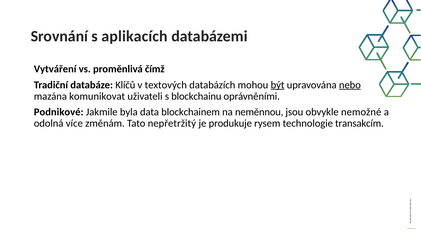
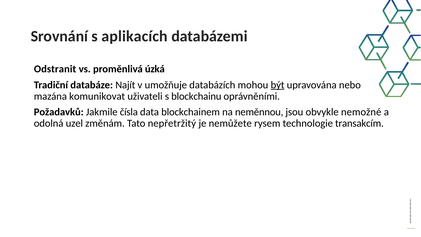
Vytváření: Vytváření -> Odstranit
čímž: čímž -> úzká
Klíčů: Klíčů -> Najít
textových: textových -> umožňuje
nebo underline: present -> none
Podnikové: Podnikové -> Požadavků
byla: byla -> čísla
více: více -> uzel
produkuje: produkuje -> nemůžete
